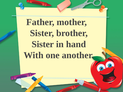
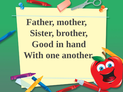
Sister at (43, 44): Sister -> Good
